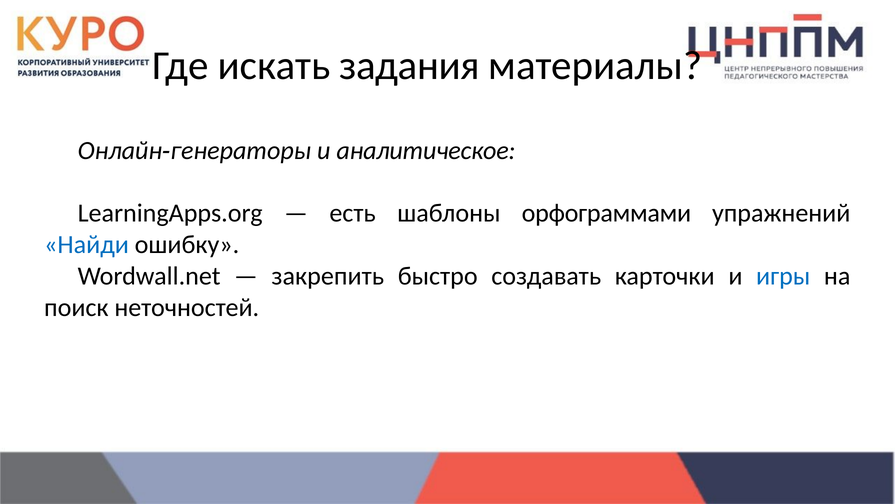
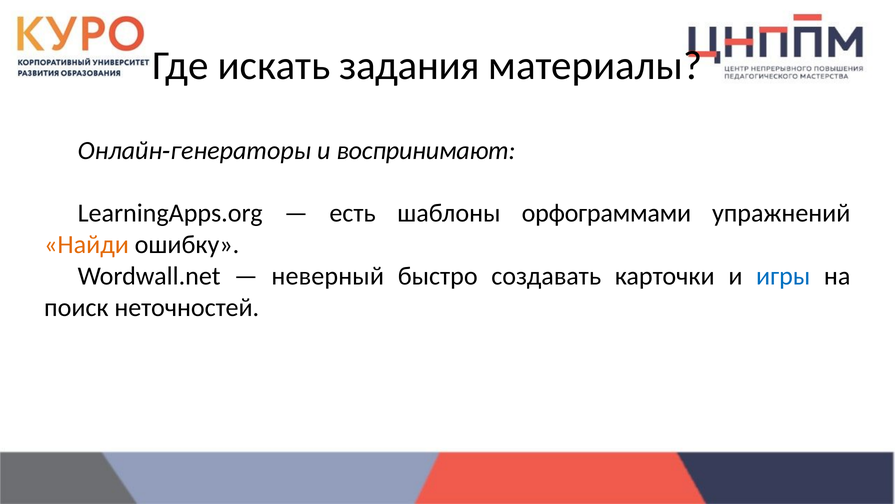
аналитическое: аналитическое -> воспринимают
Найди colour: blue -> orange
закрепить: закрепить -> неверный
